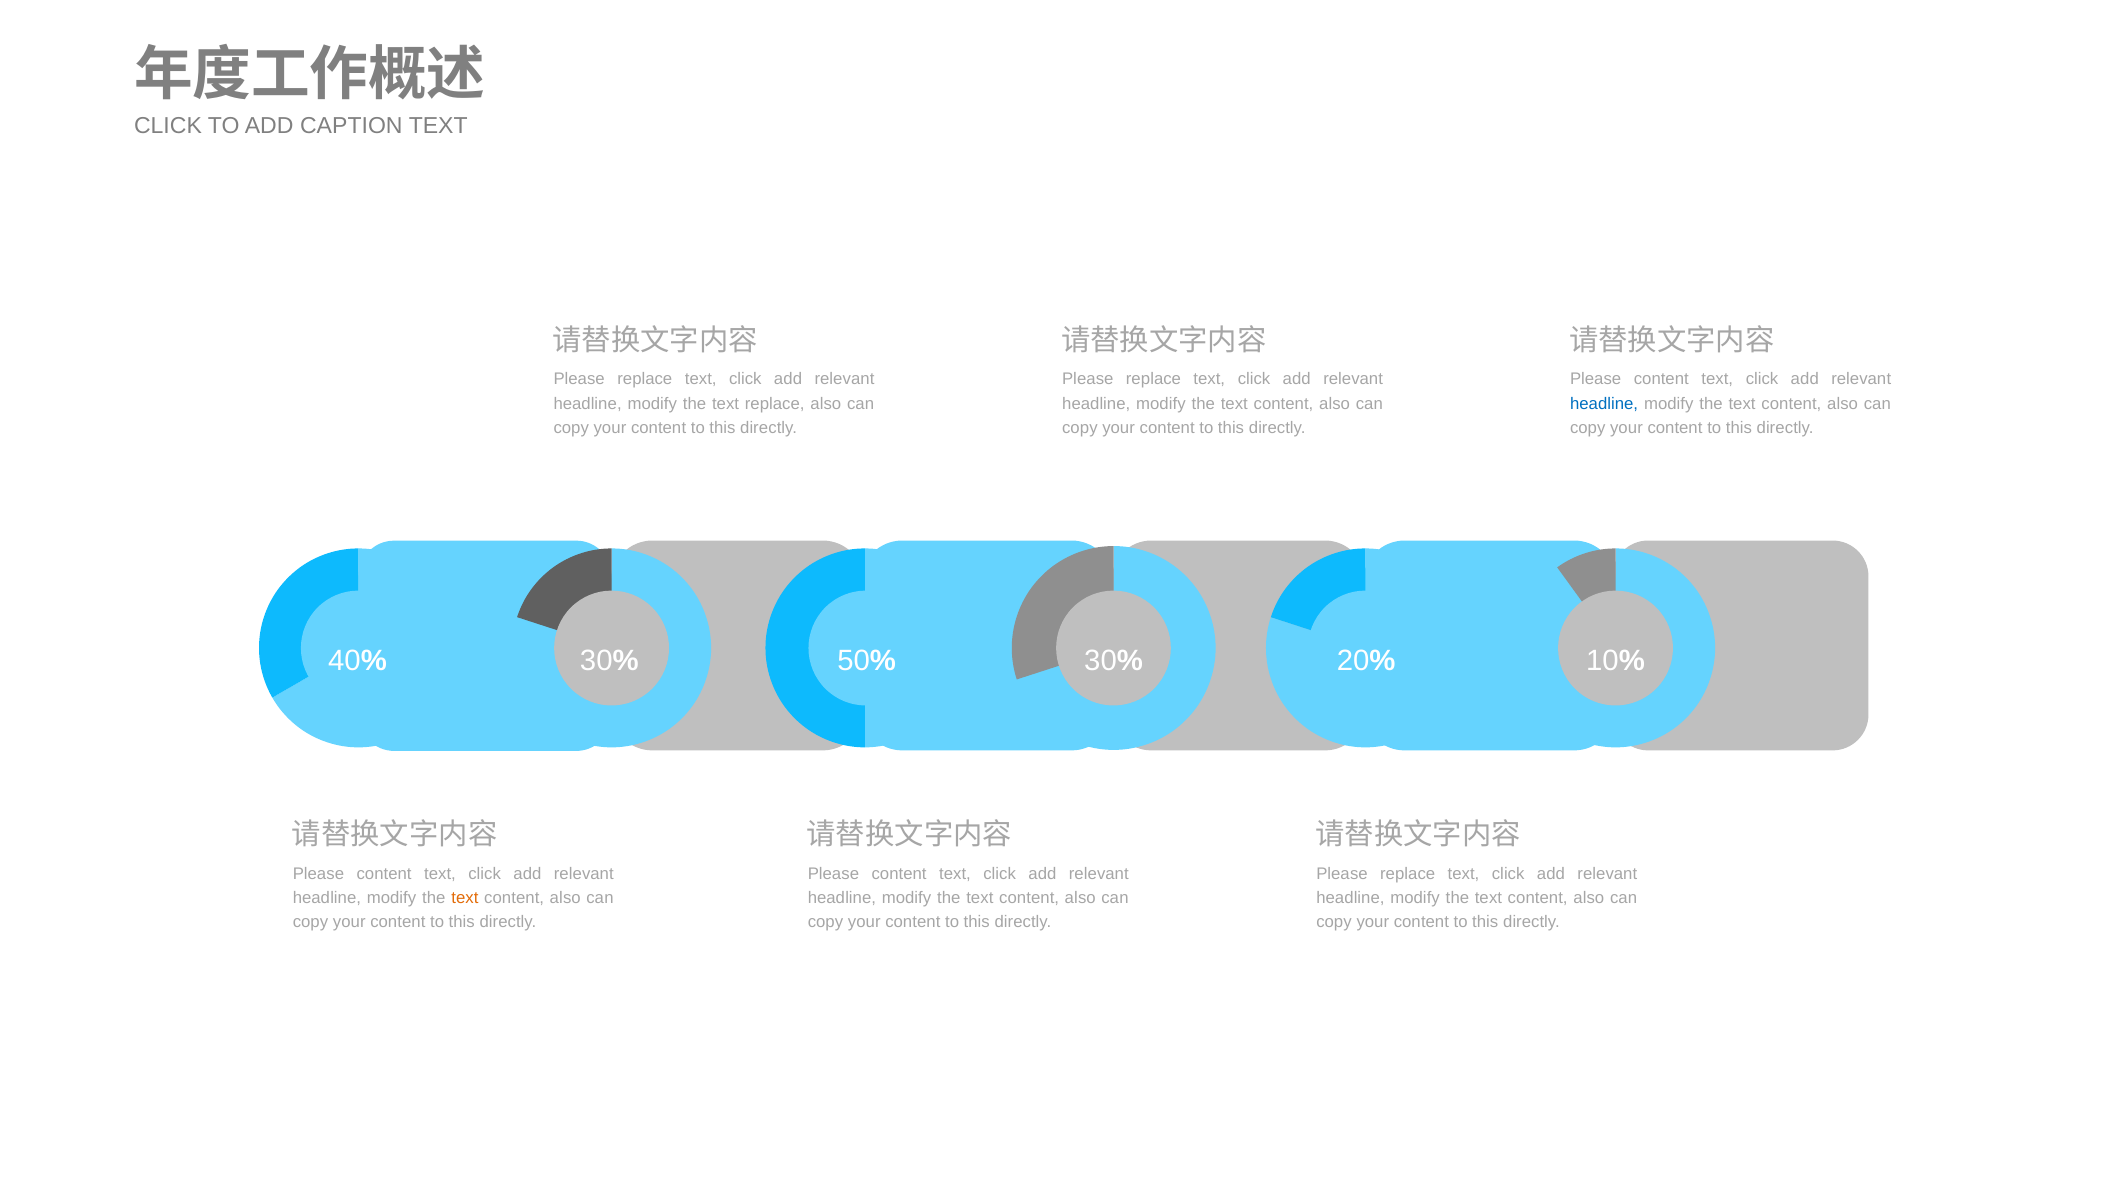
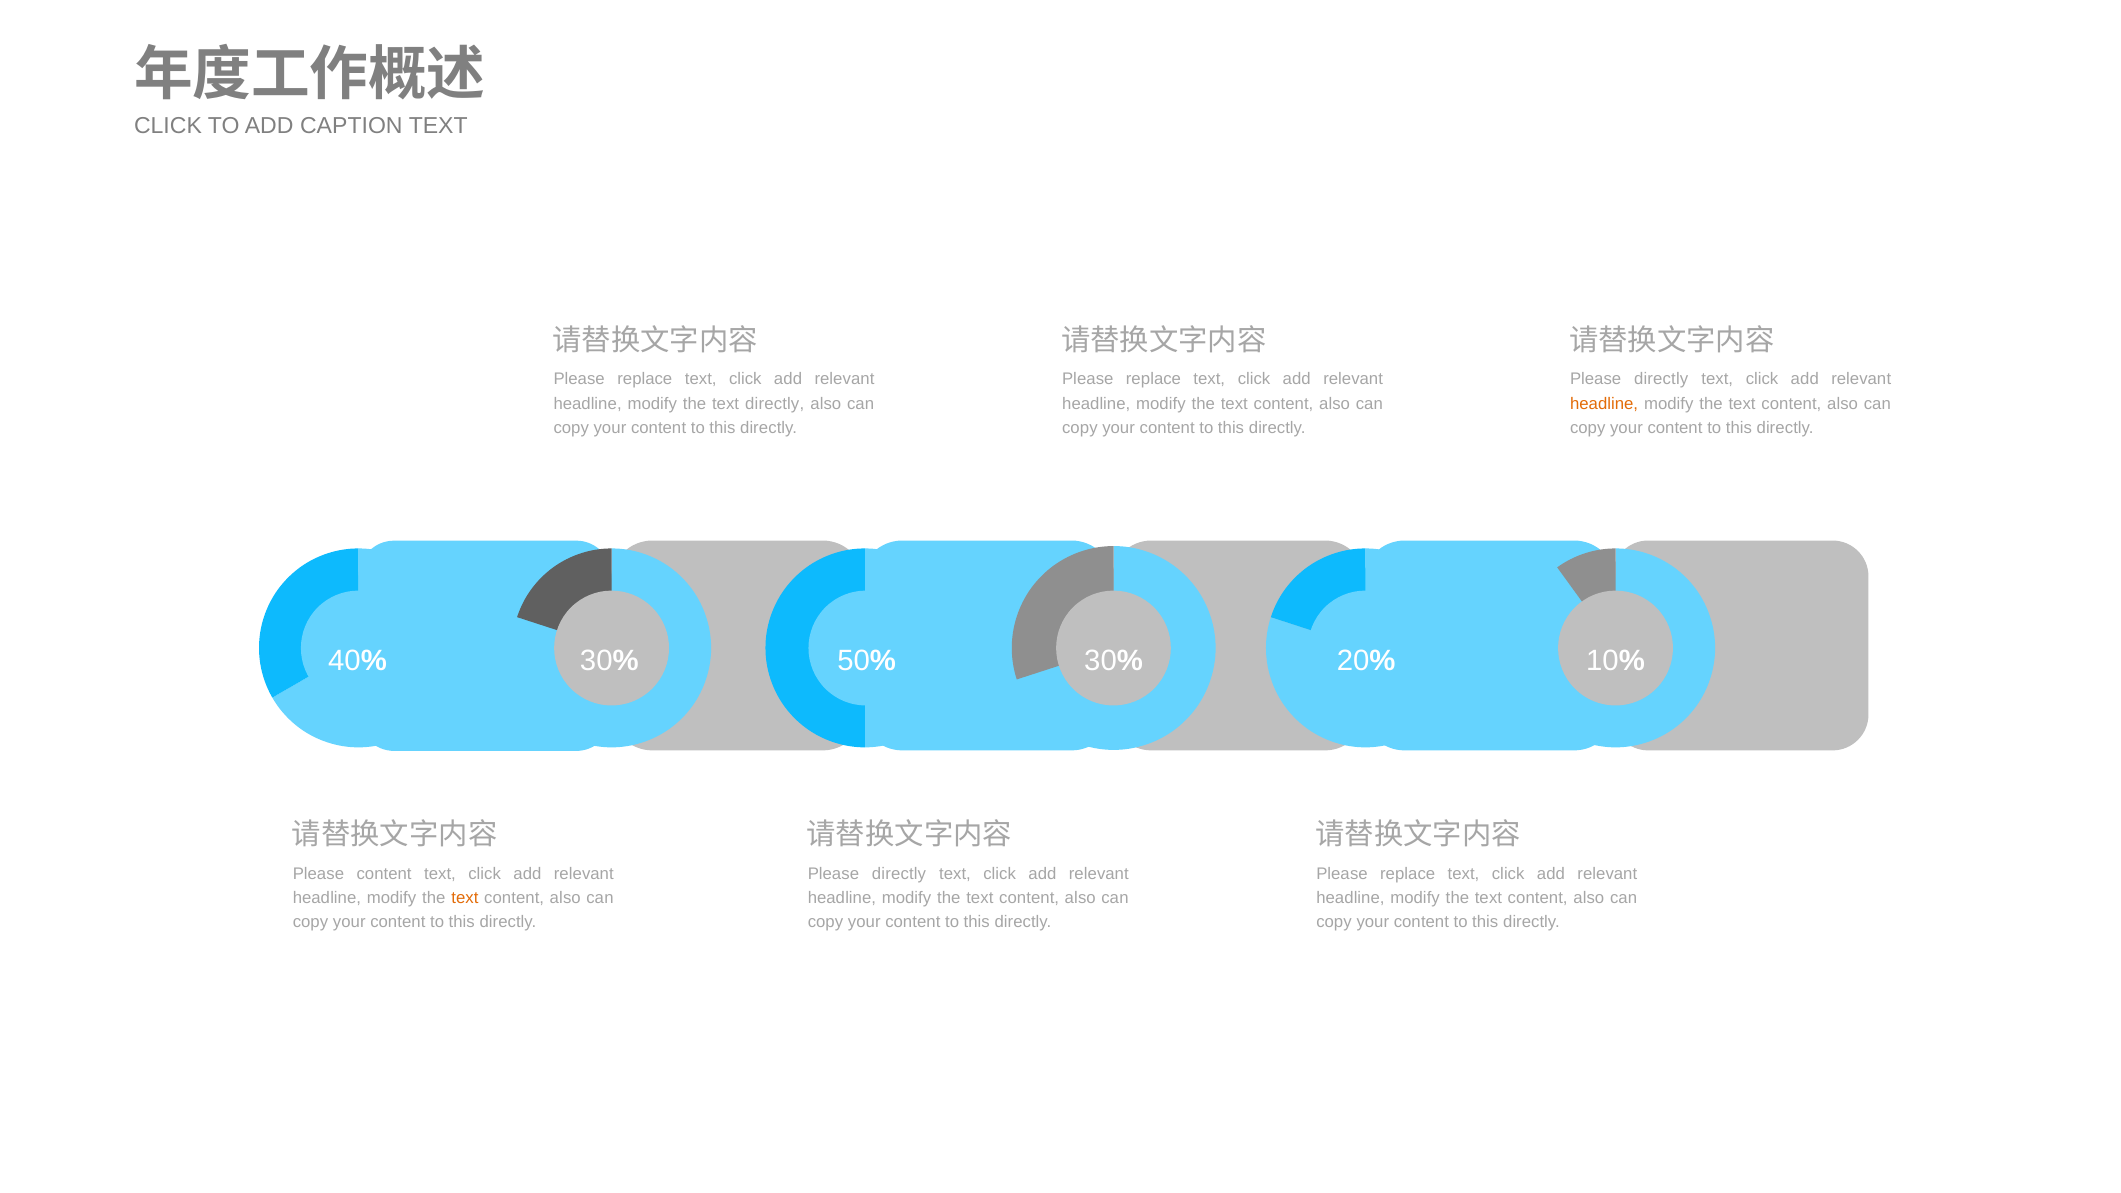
content at (1661, 379): content -> directly
text replace: replace -> directly
headline at (1604, 403) colour: blue -> orange
content at (899, 874): content -> directly
